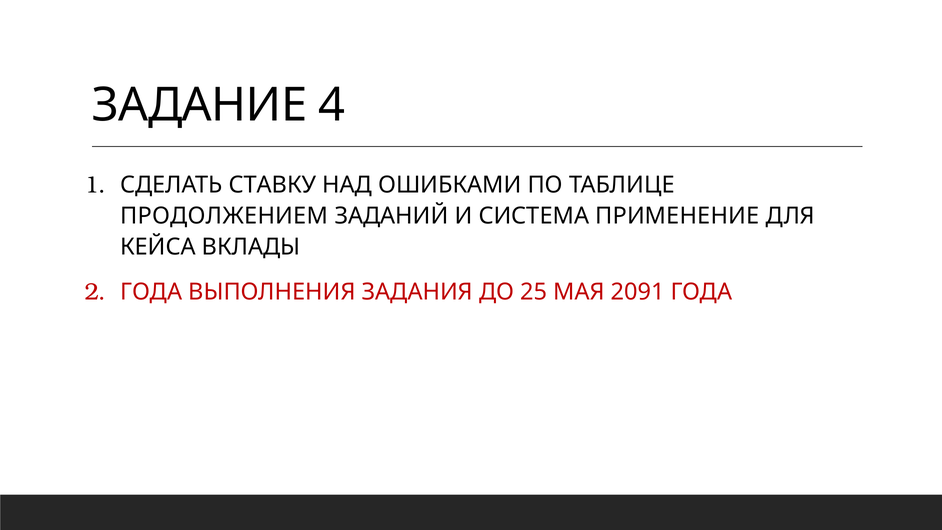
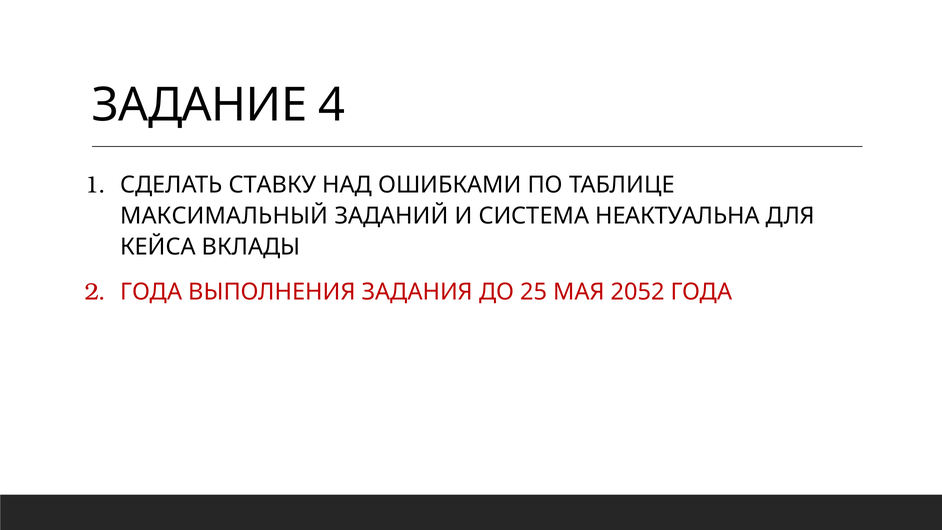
ПРОДОЛЖЕНИЕМ: ПРОДОЛЖЕНИЕМ -> МАКСИМАЛЬНЫЙ
ПРИМЕНЕНИЕ: ПРИМЕНЕНИЕ -> НЕАКТУАЛЬНА
2091: 2091 -> 2052
